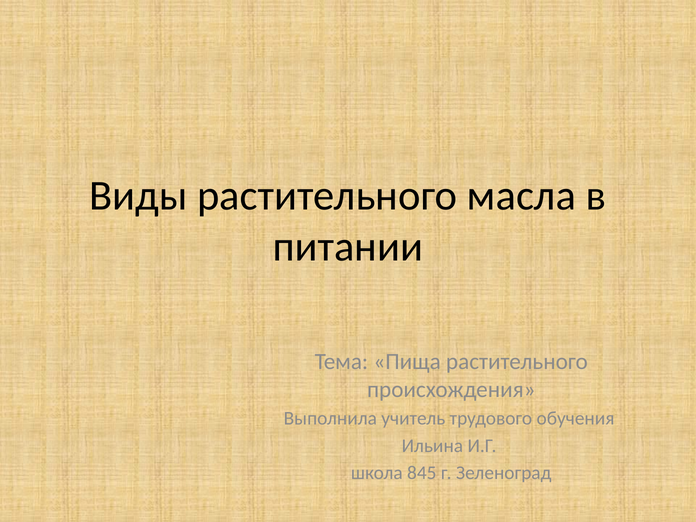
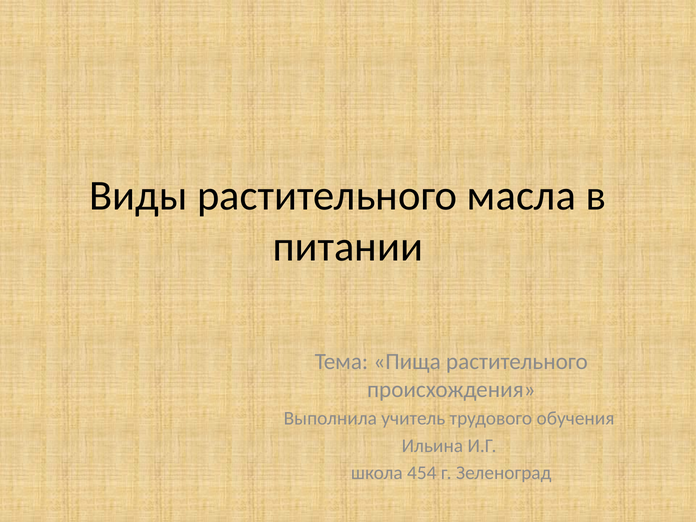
845: 845 -> 454
